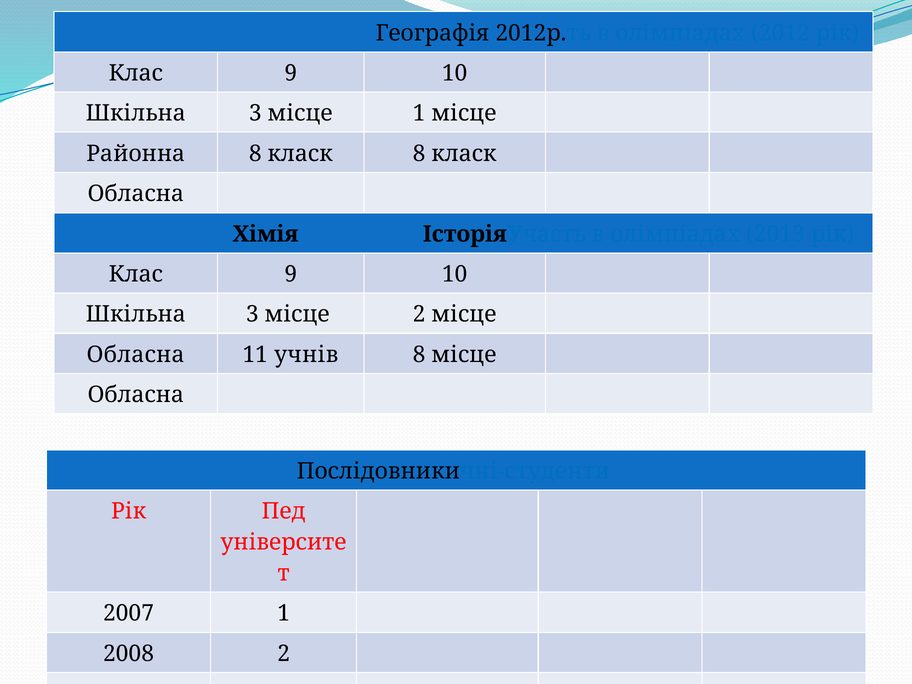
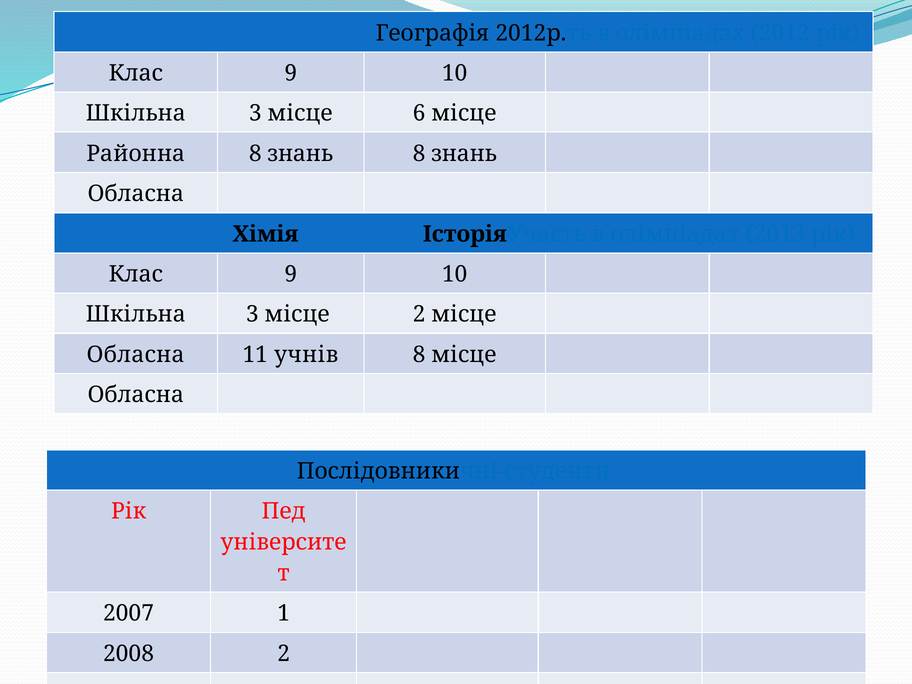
місце 1: 1 -> 6
Районна 8 класк: класк -> знань
класк at (464, 154): класк -> знань
